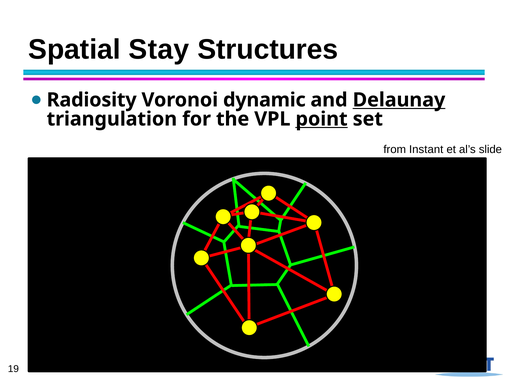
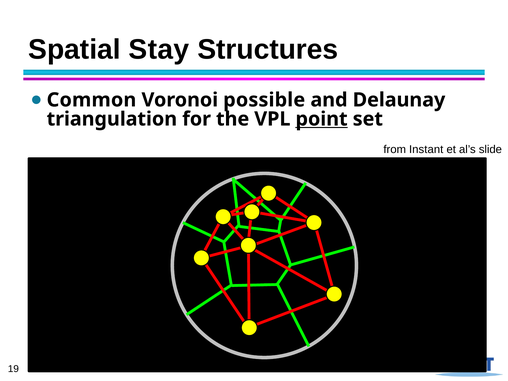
Radiosity: Radiosity -> Common
dynamic: dynamic -> possible
Delaunay underline: present -> none
